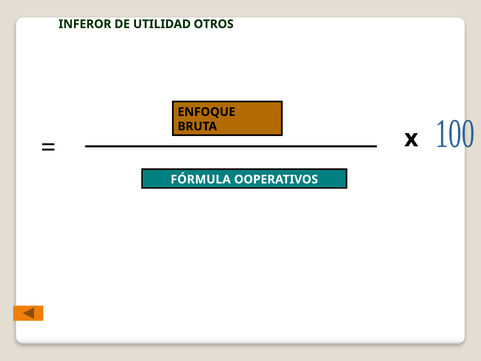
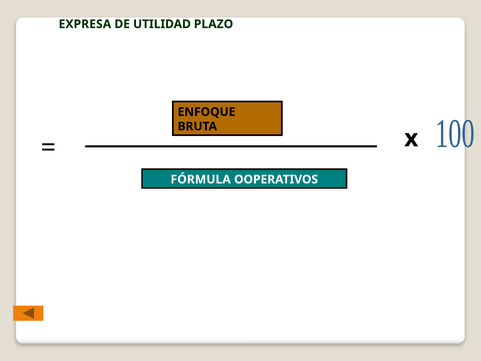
INFEROR: INFEROR -> EXPRESA
OTROS: OTROS -> PLAZO
